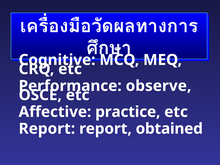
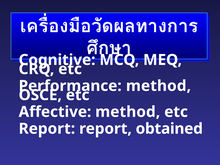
observe at (158, 86): observe -> method
Affective practice: practice -> method
